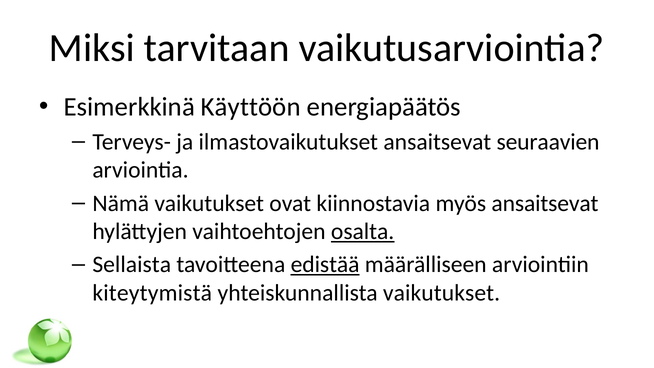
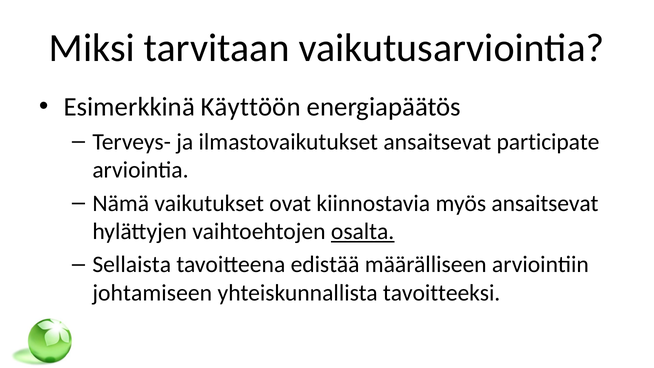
seuraavien: seuraavien -> participate
edistää underline: present -> none
kiteytymistä: kiteytymistä -> johtamiseen
yhteiskunnallista vaikutukset: vaikutukset -> tavoitteeksi
